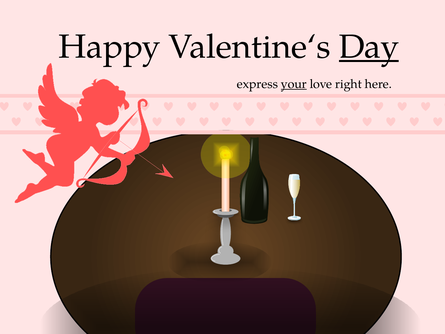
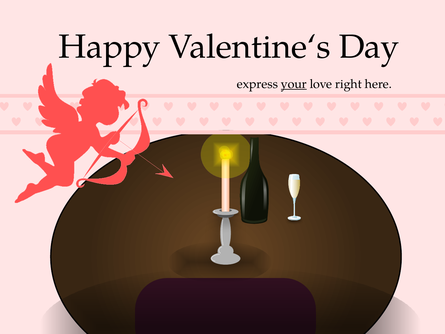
Day underline: present -> none
